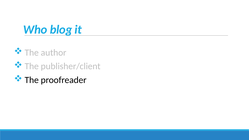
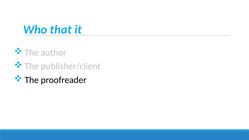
blog: blog -> that
